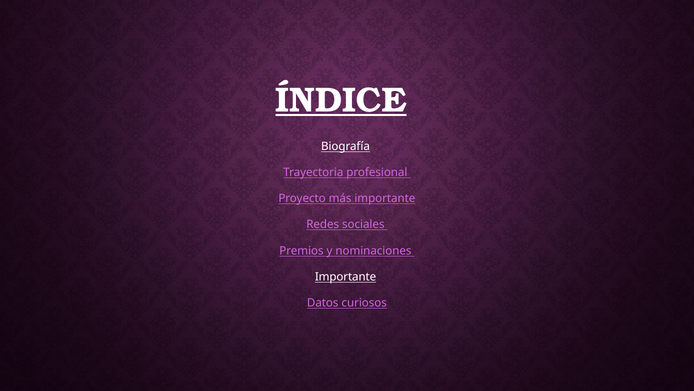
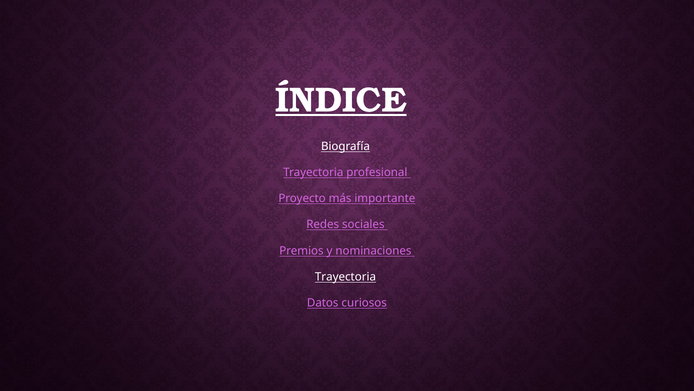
Importante at (346, 276): Importante -> Trayectoria
